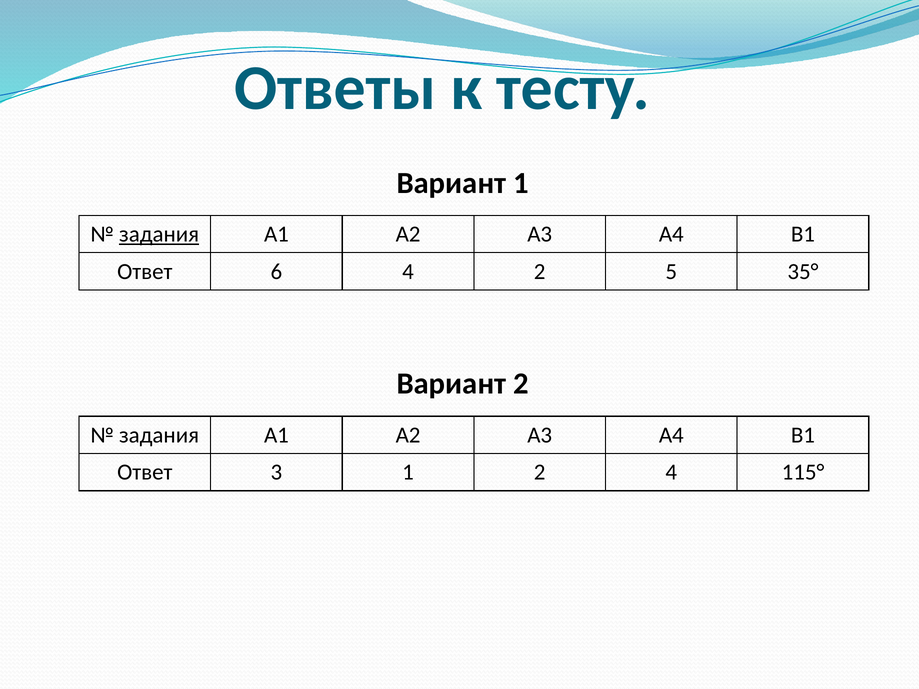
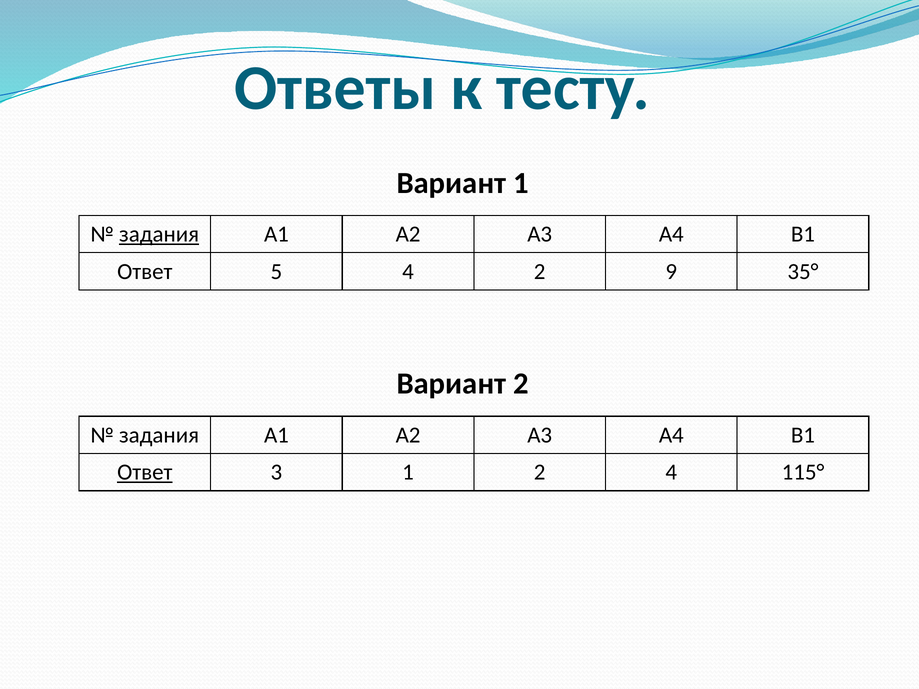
6: 6 -> 5
5: 5 -> 9
Ответ at (145, 473) underline: none -> present
